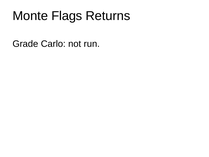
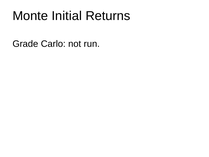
Flags: Flags -> Initial
